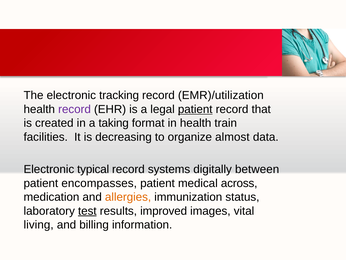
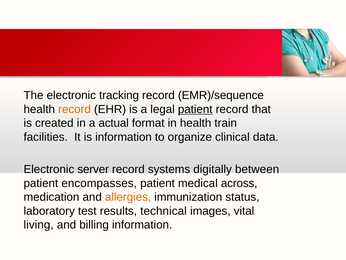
EMR)/utilization: EMR)/utilization -> EMR)/sequence
record at (75, 109) colour: purple -> orange
taking: taking -> actual
is decreasing: decreasing -> information
almost: almost -> clinical
typical: typical -> server
test underline: present -> none
improved: improved -> technical
